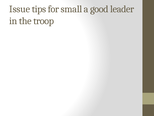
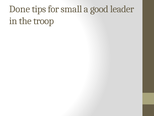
Issue: Issue -> Done
